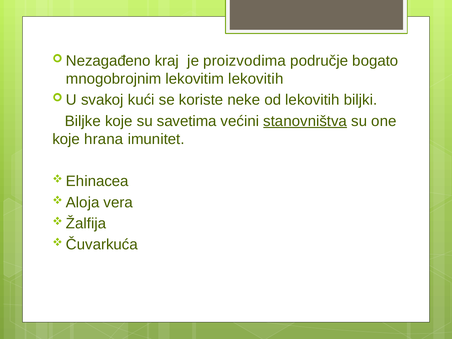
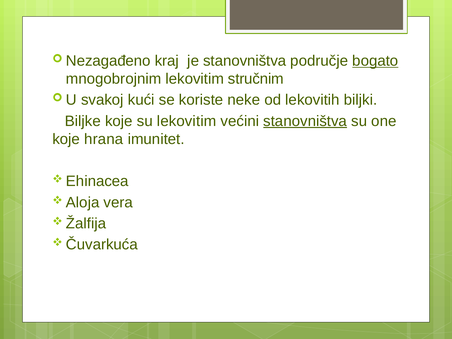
je proizvodima: proizvodima -> stanovništva
bogato underline: none -> present
lekovitim lekovitih: lekovitih -> stručnim
su savetima: savetima -> lekovitim
